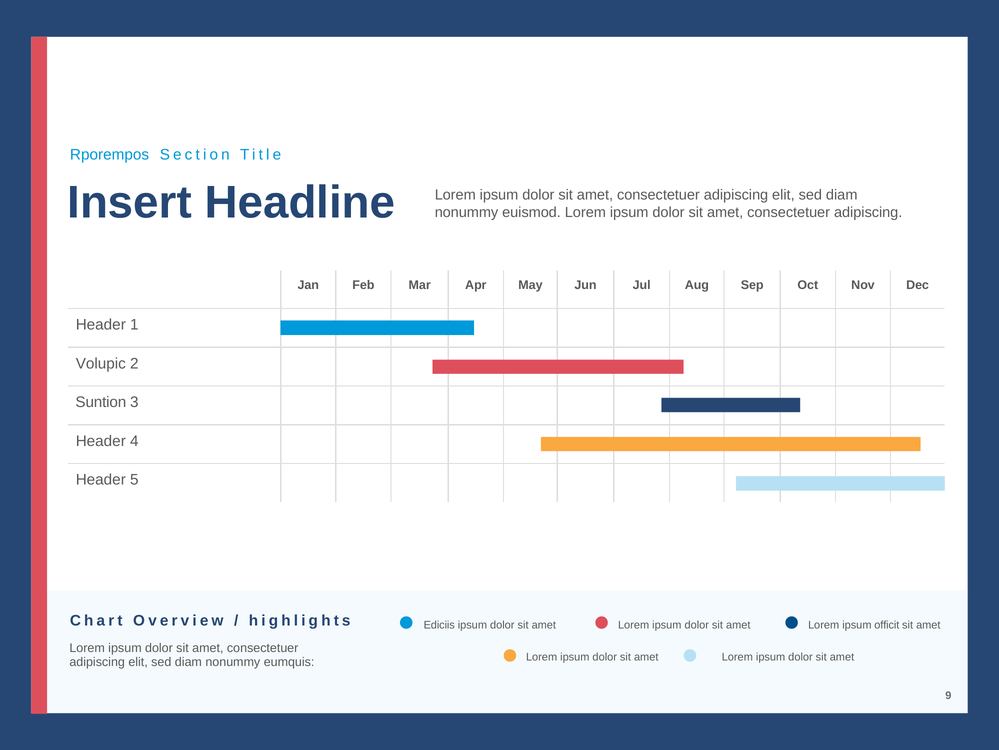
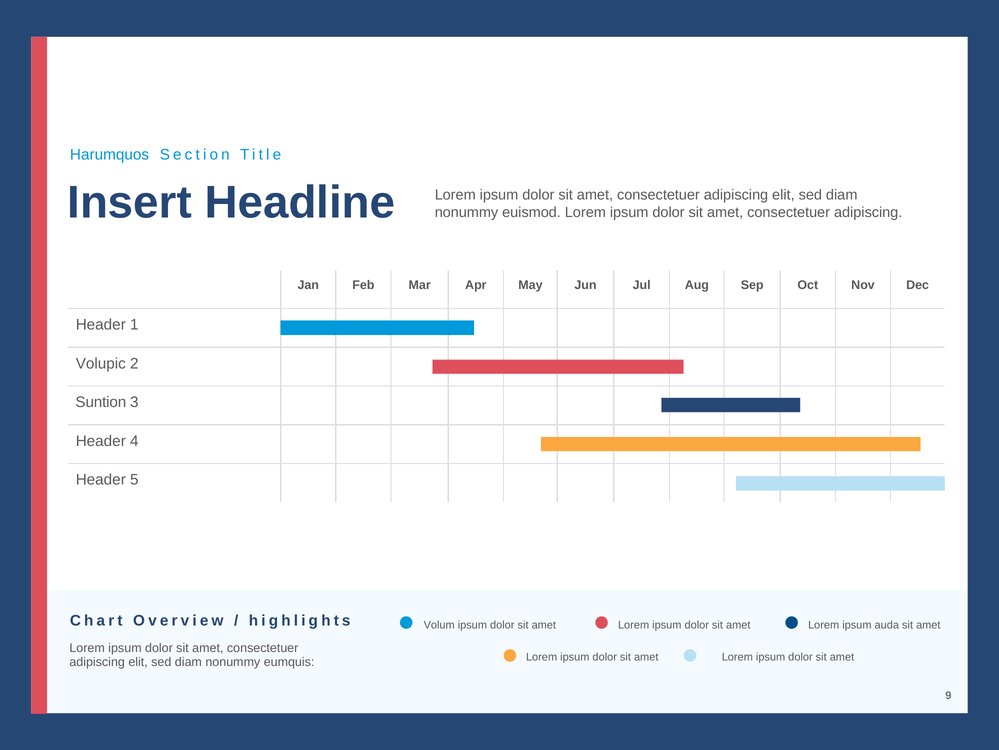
Rporempos: Rporempos -> Harumquos
Ediciis: Ediciis -> Volum
officit: officit -> auda
